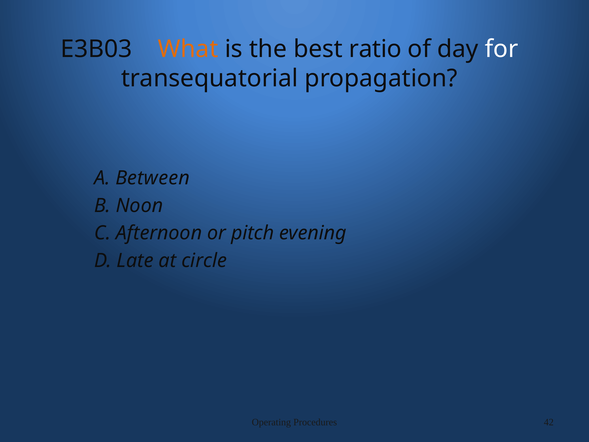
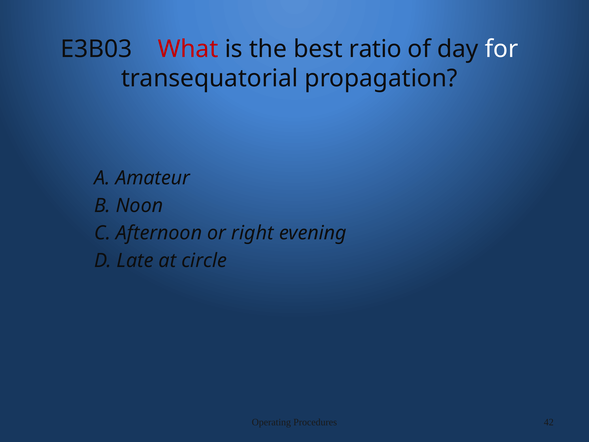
What colour: orange -> red
Between: Between -> Amateur
pitch: pitch -> right
